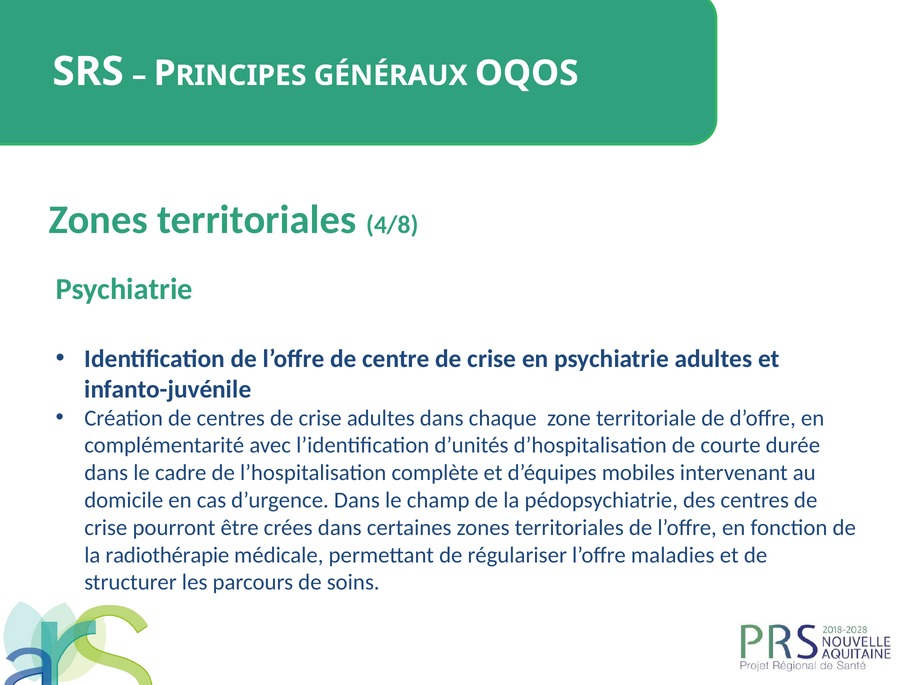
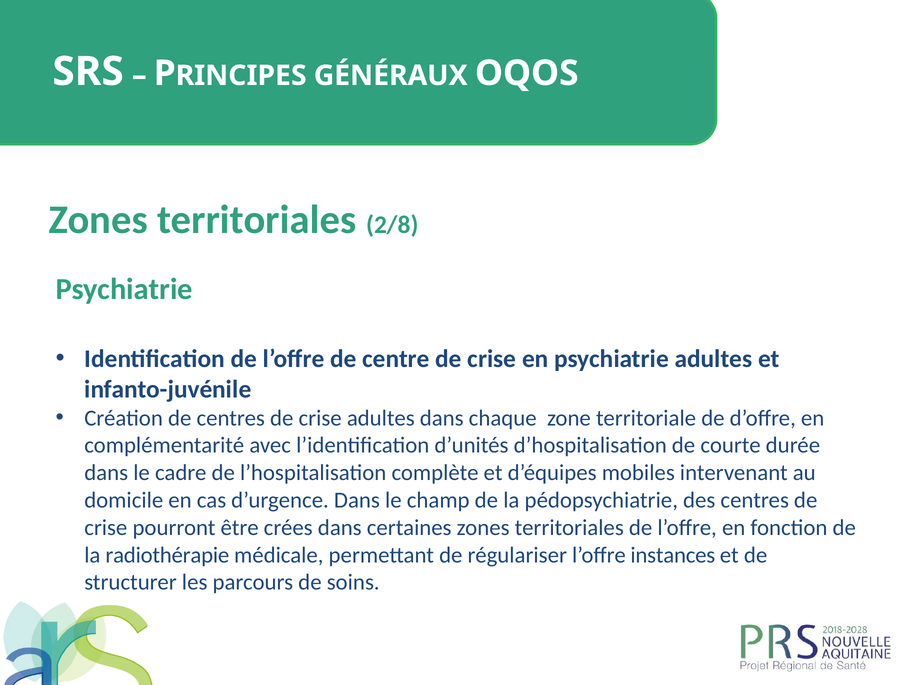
4/8: 4/8 -> 2/8
maladies: maladies -> instances
